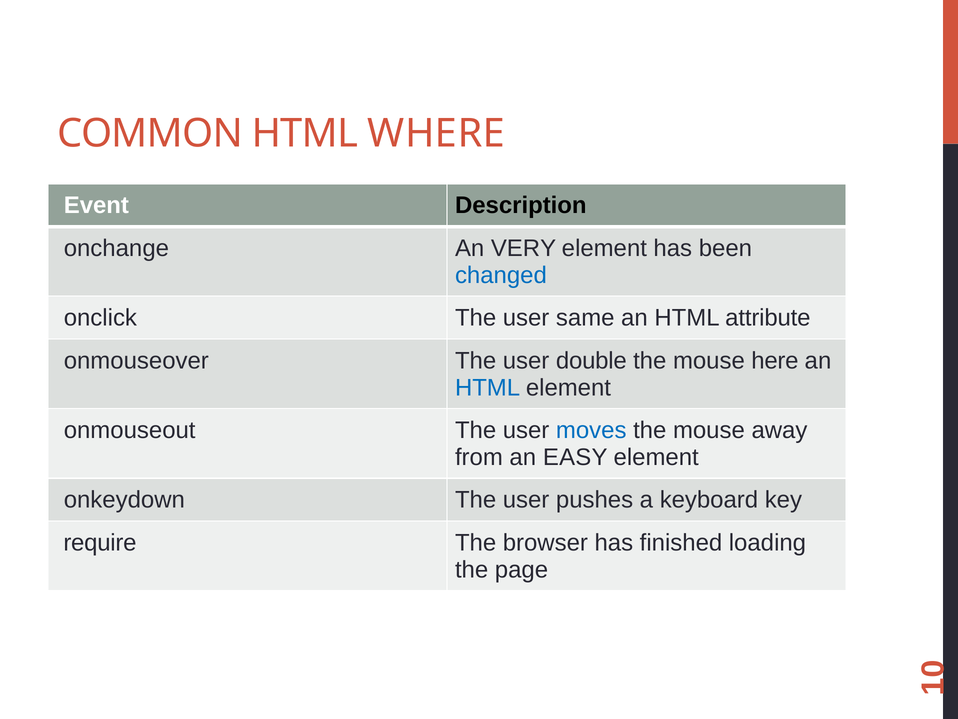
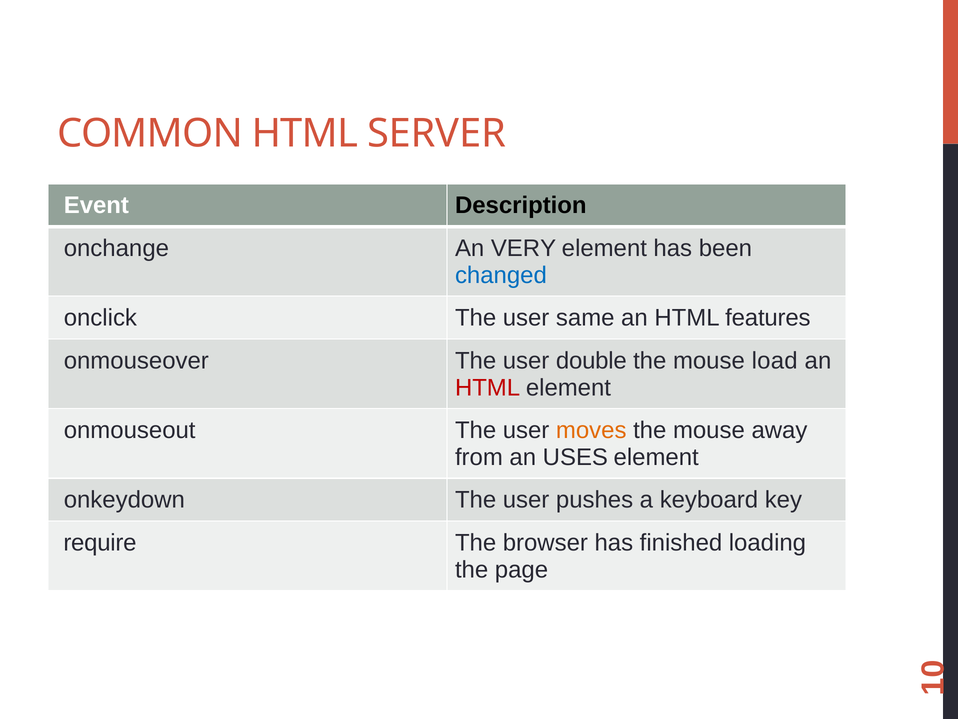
WHERE: WHERE -> SERVER
attribute: attribute -> features
here: here -> load
HTML at (488, 387) colour: blue -> red
moves colour: blue -> orange
EASY: EASY -> USES
